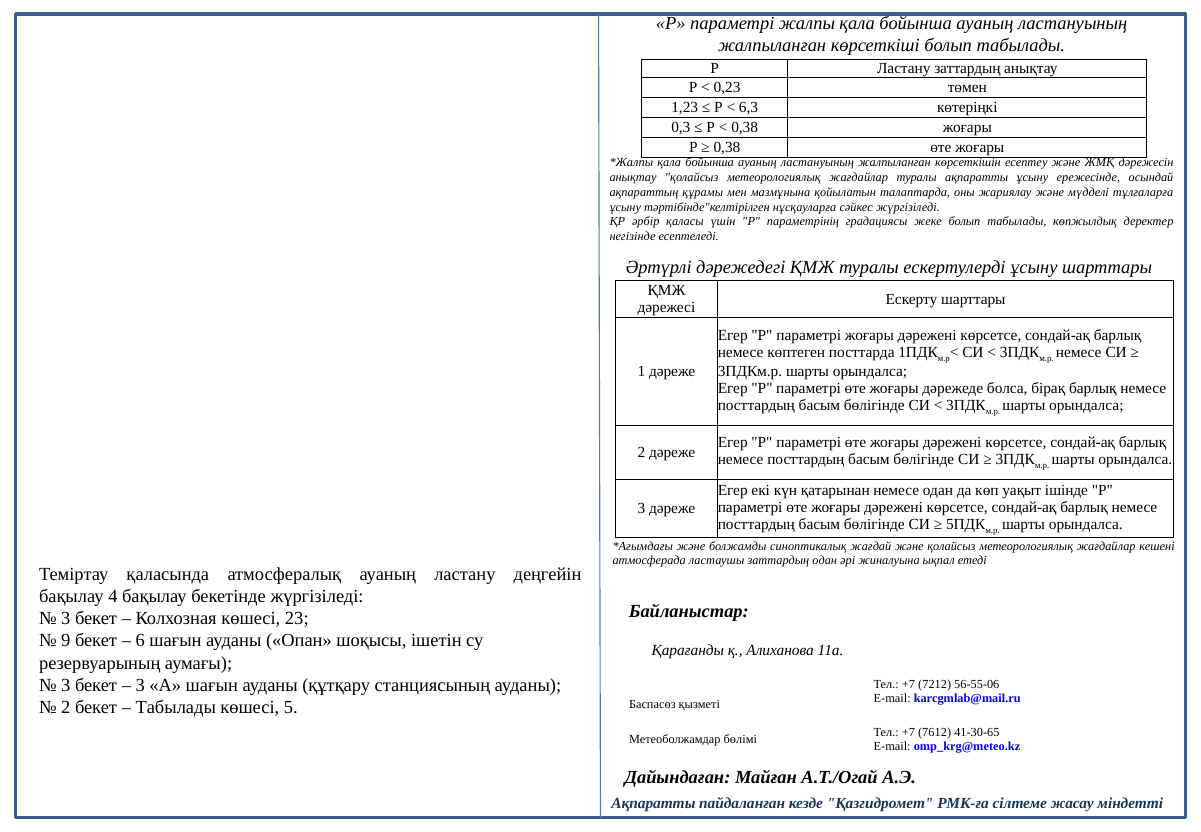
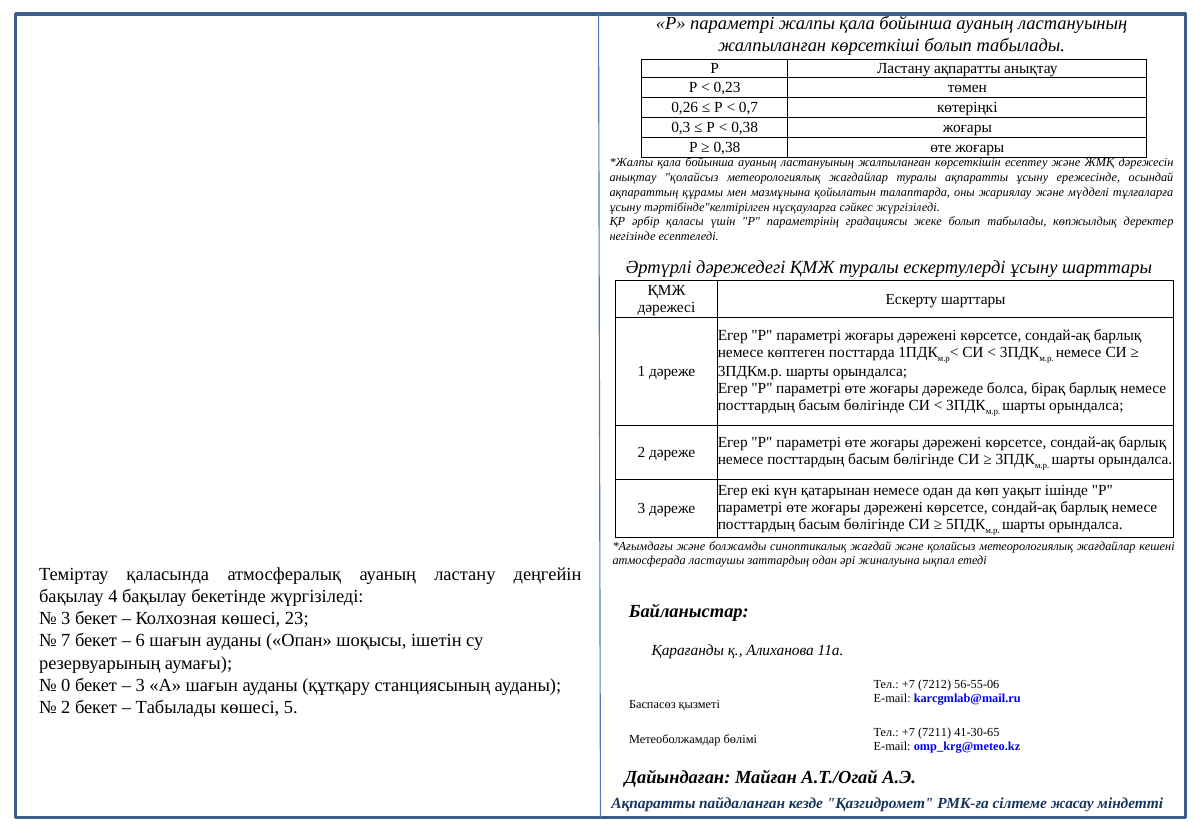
Ластану заттардың: заттардың -> ақпаратты
1,23: 1,23 -> 0,26
6,3: 6,3 -> 0,7
9: 9 -> 7
3 at (66, 685): 3 -> 0
7612: 7612 -> 7211
